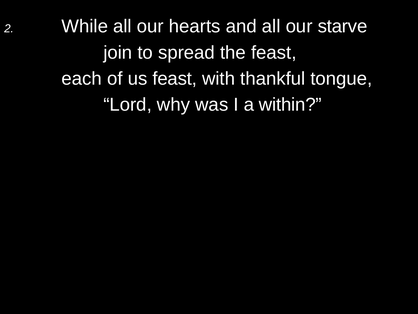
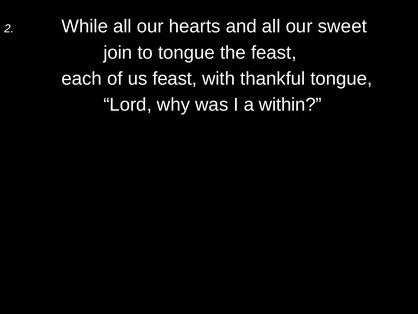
starve: starve -> sweet
to spread: spread -> tongue
